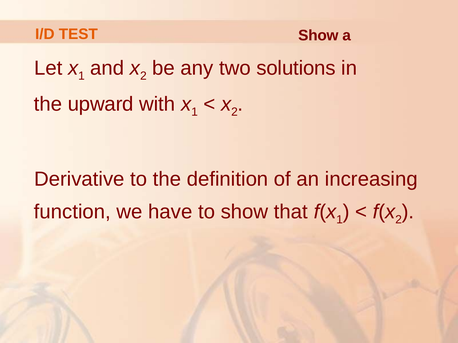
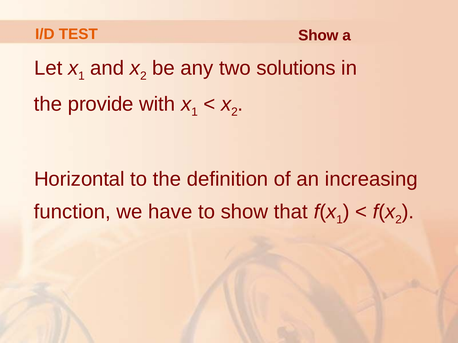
upward: upward -> provide
Derivative: Derivative -> Horizontal
